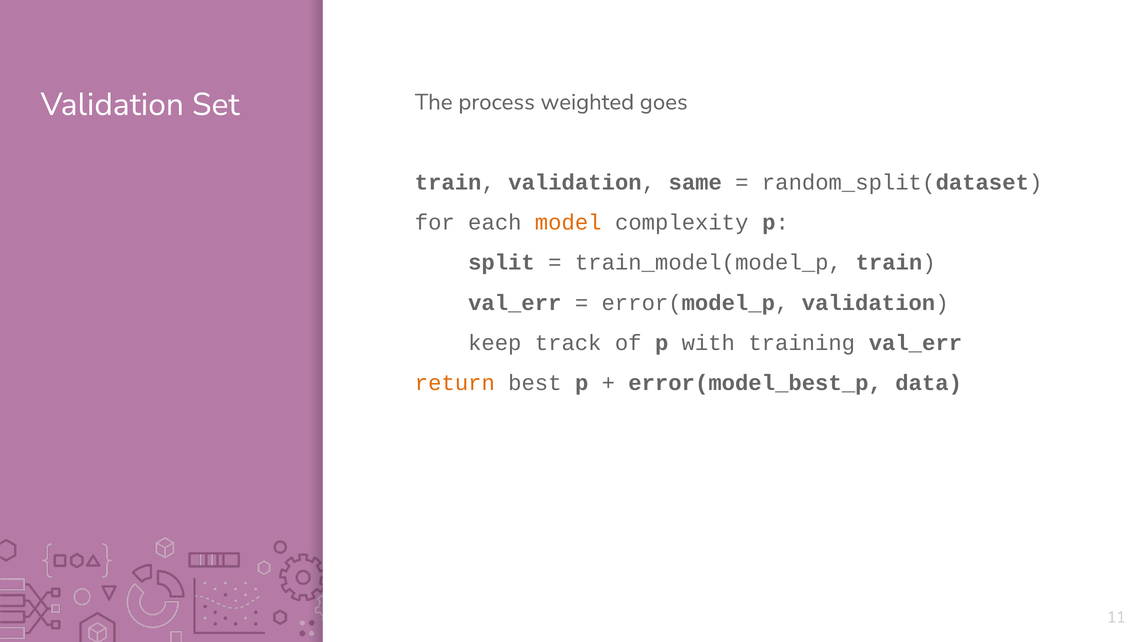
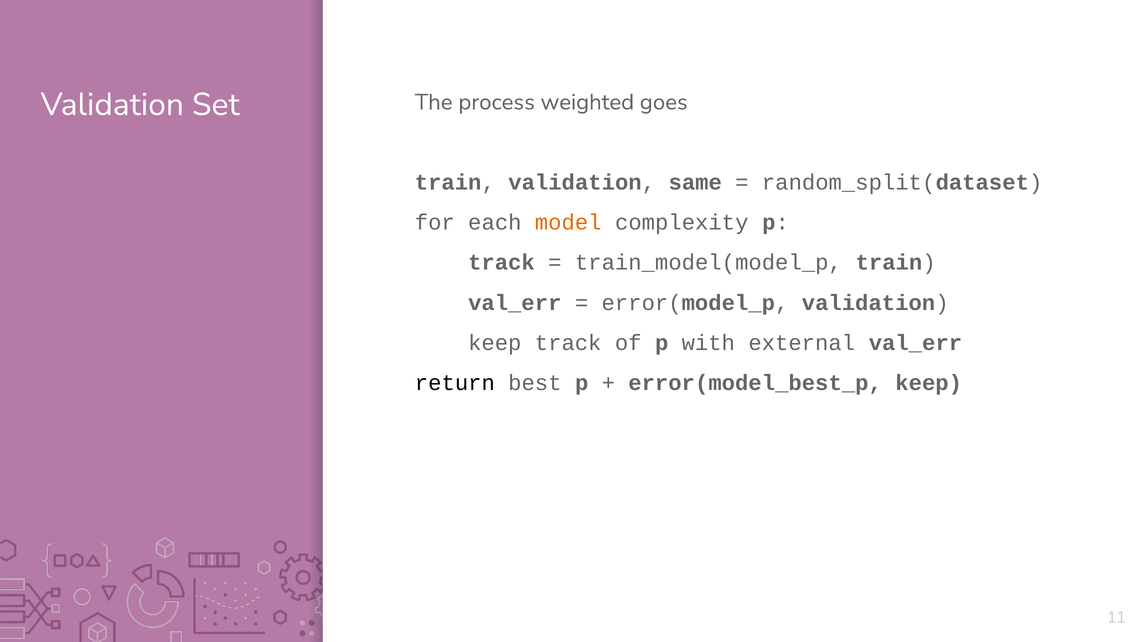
split at (501, 263): split -> track
training: training -> external
return colour: orange -> black
error(model_best_p data: data -> keep
